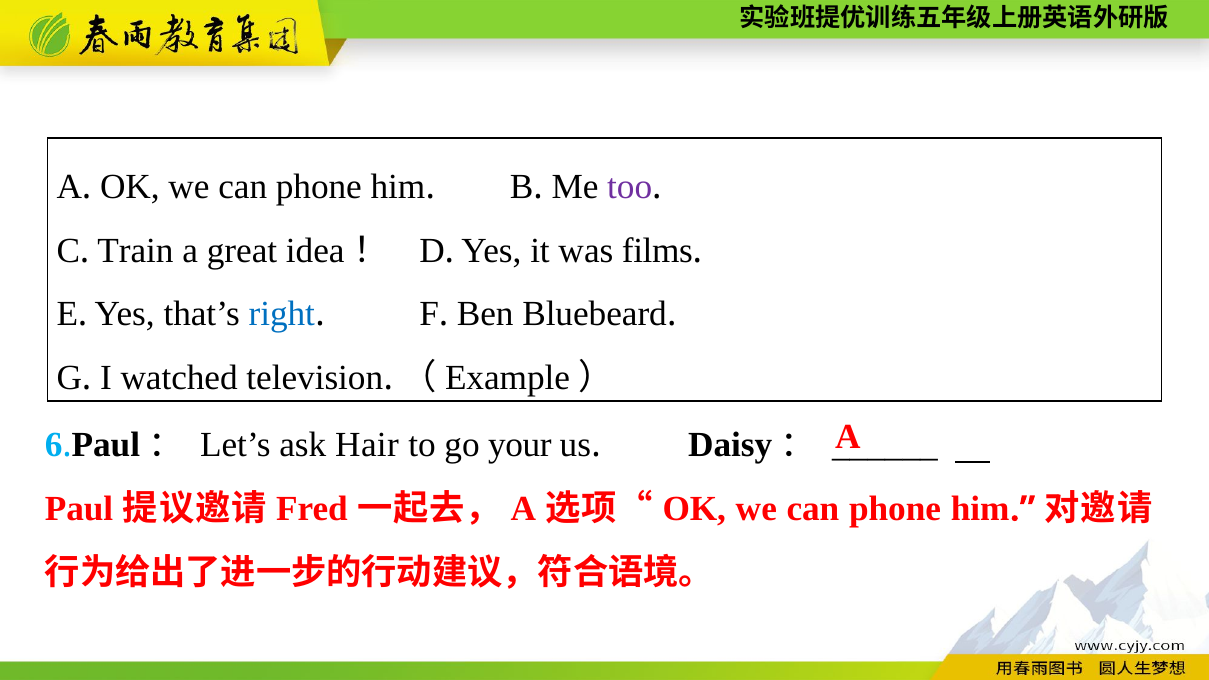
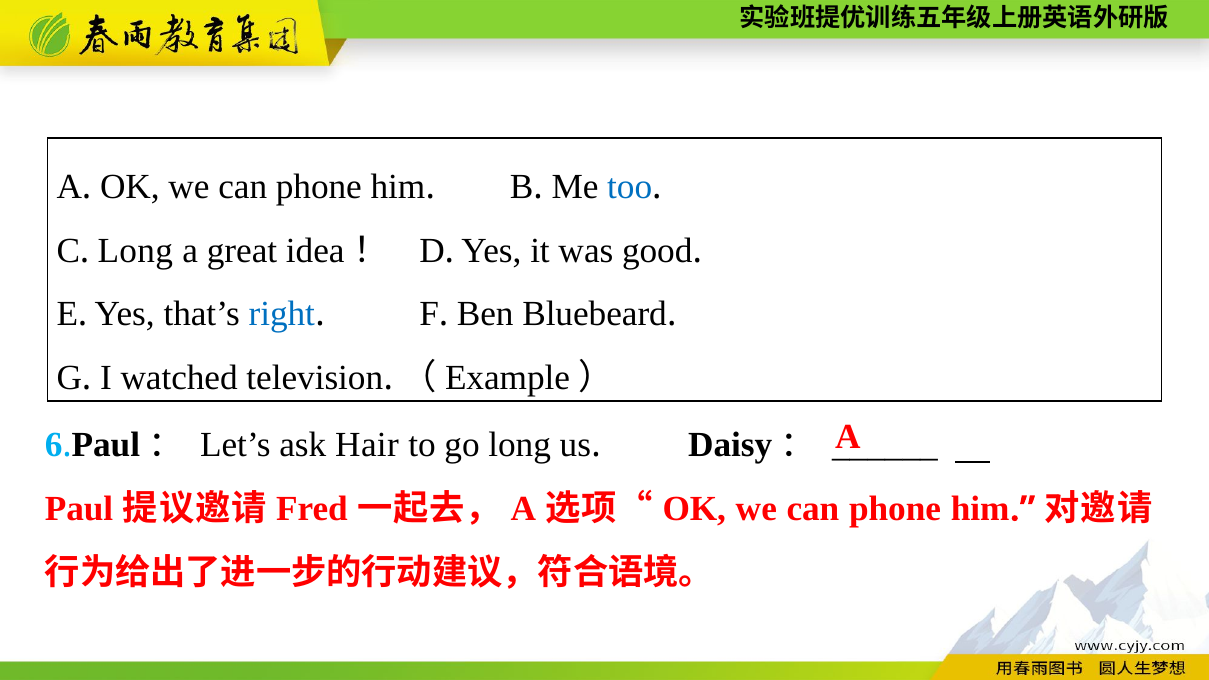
too colour: purple -> blue
Train at (136, 251): Train -> Long
films: films -> good
go your: your -> long
